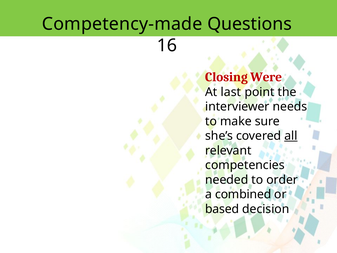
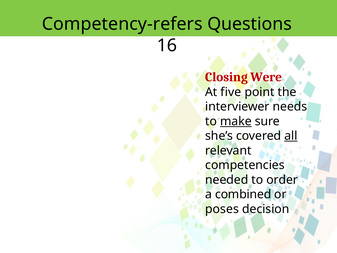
Competency-made: Competency-made -> Competency-refers
last: last -> five
make underline: none -> present
based: based -> poses
